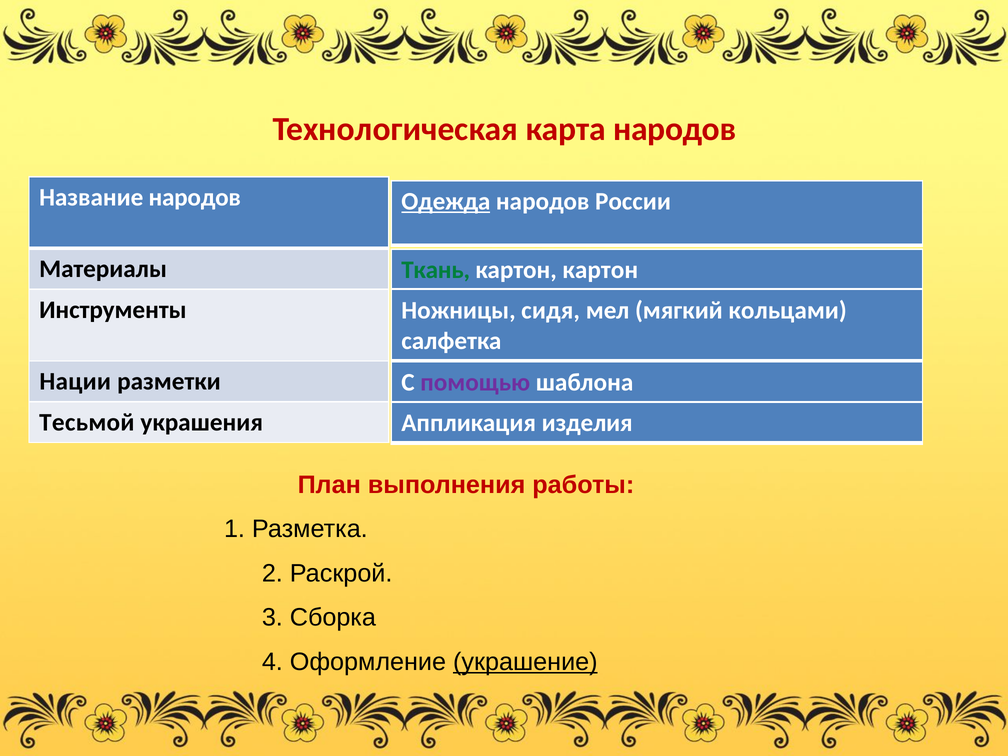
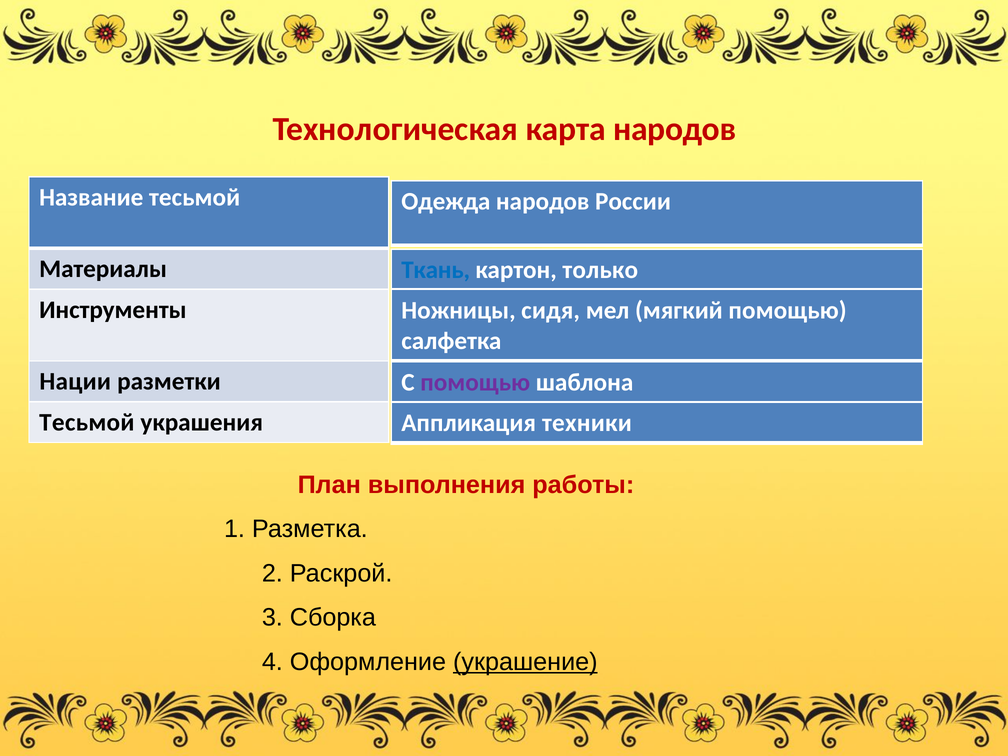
Название народов: народов -> тесьмой
Одежда underline: present -> none
Ткань colour: green -> blue
картон картон: картон -> только
мягкий кольцами: кольцами -> помощью
изделия: изделия -> техники
